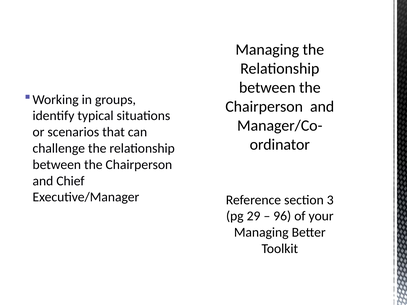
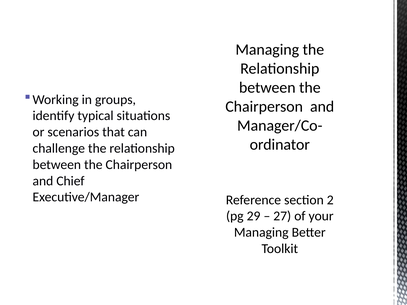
3: 3 -> 2
96: 96 -> 27
